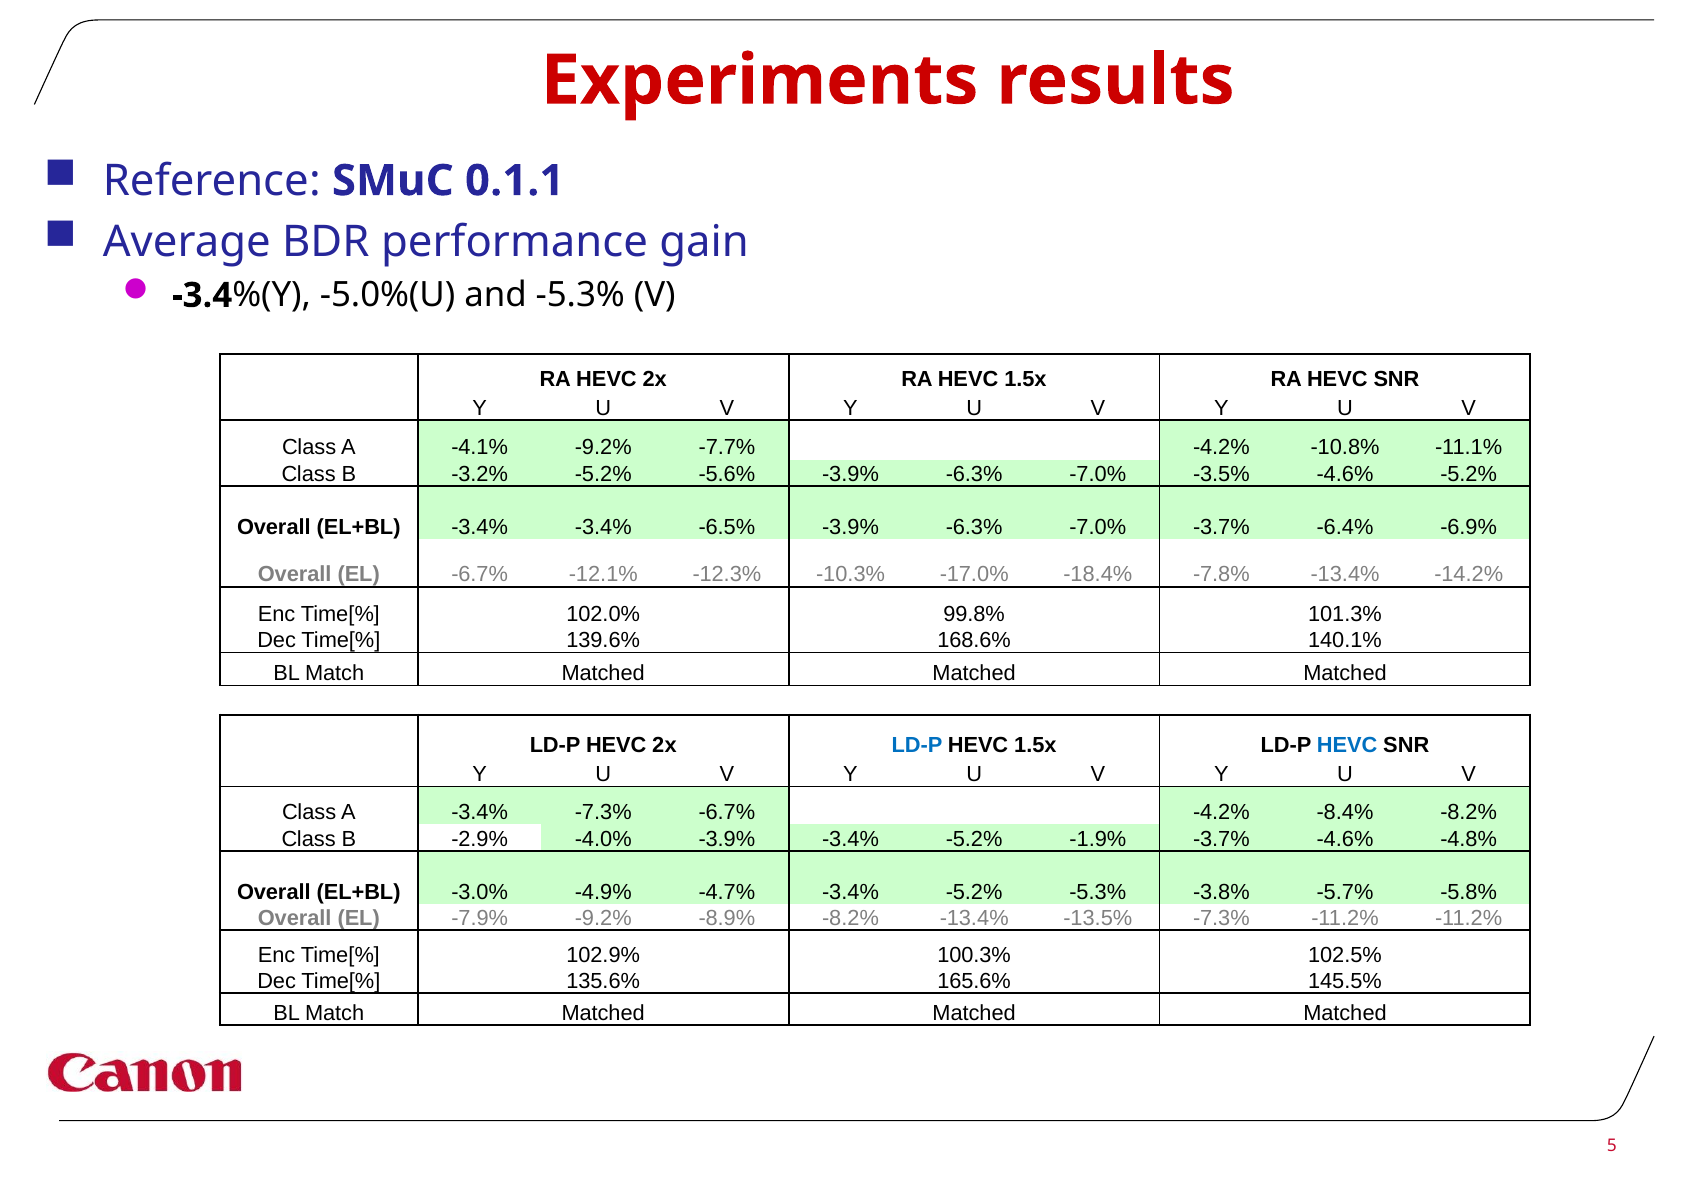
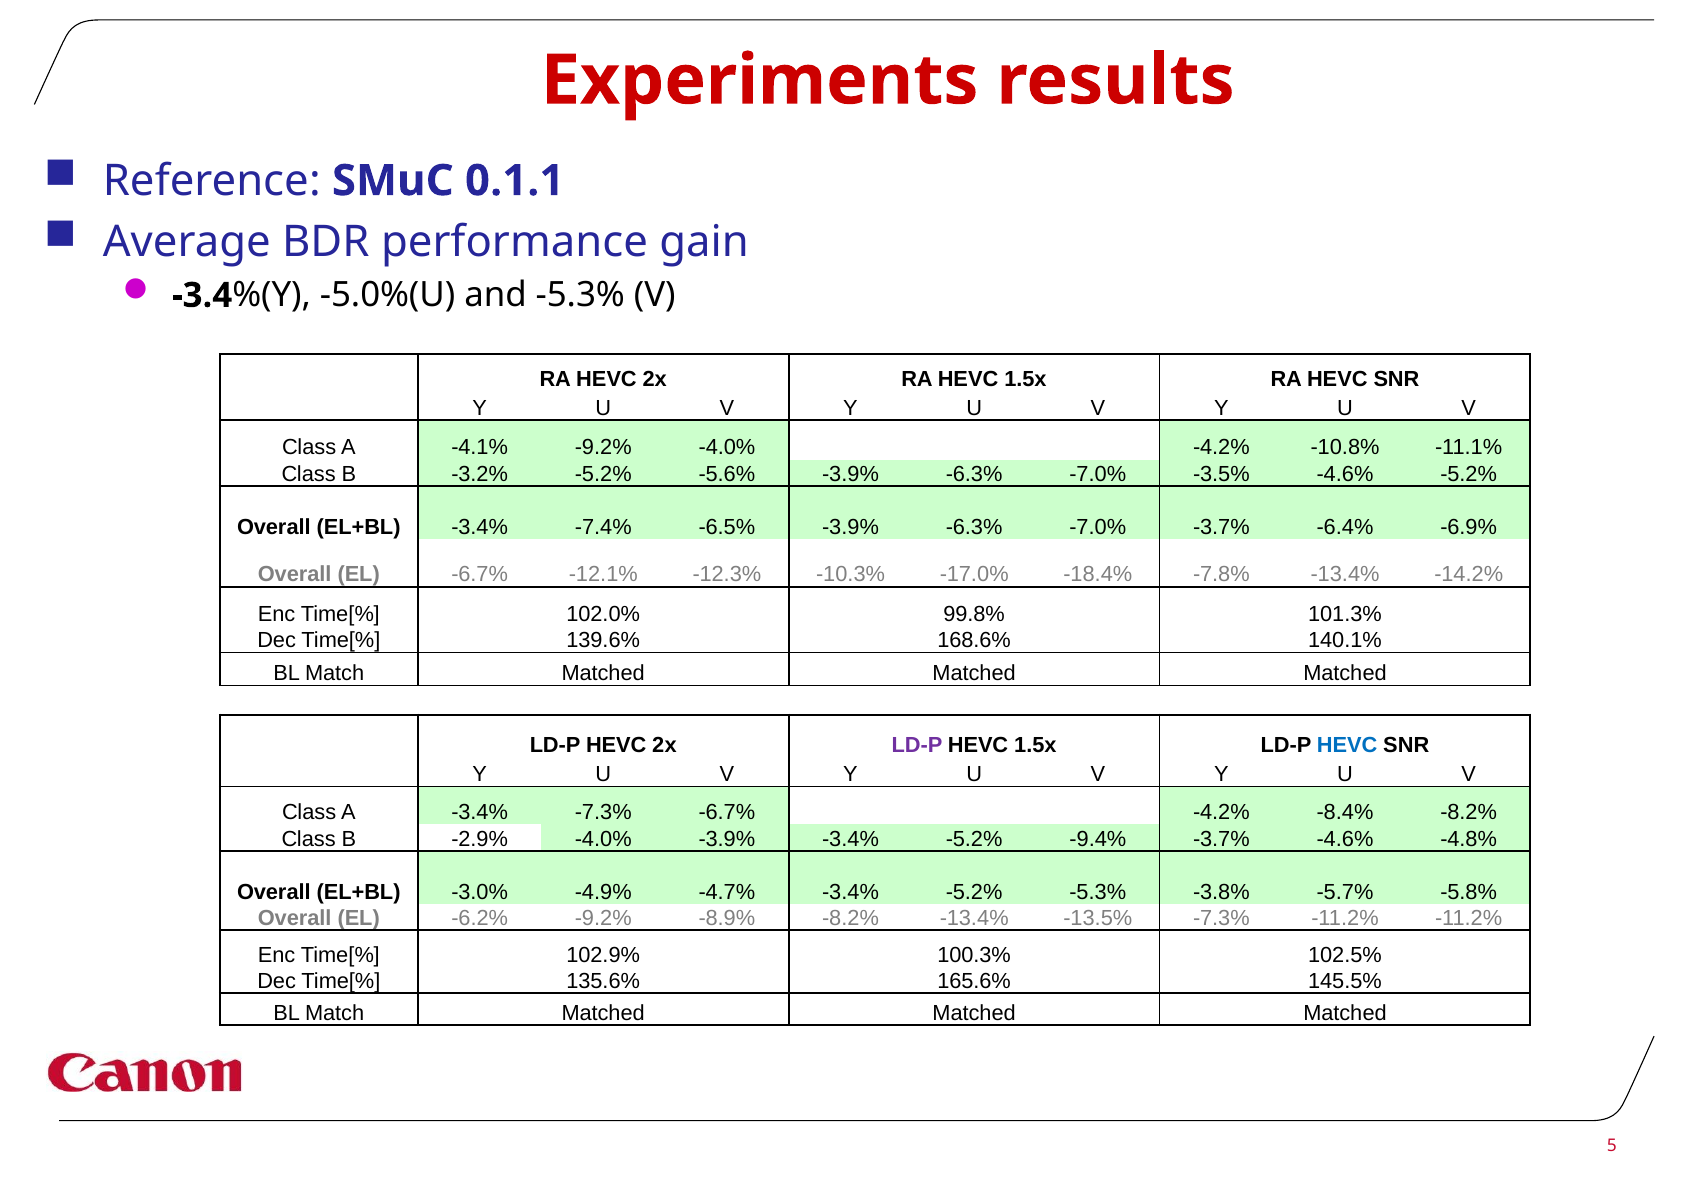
-9.2% -7.7%: -7.7% -> -4.0%
-3.4% -3.4%: -3.4% -> -7.4%
LD-P at (917, 745) colour: blue -> purple
-1.9%: -1.9% -> -9.4%
-7.9%: -7.9% -> -6.2%
